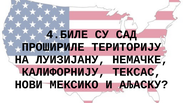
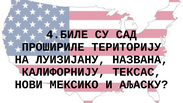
НЕМАЧКЕ: НЕМАЧКЕ -> НАЗВАНА
